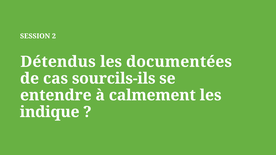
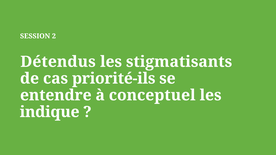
documentées: documentées -> stigmatisants
sourcils-ils: sourcils-ils -> priorité-ils
calmement: calmement -> conceptuel
